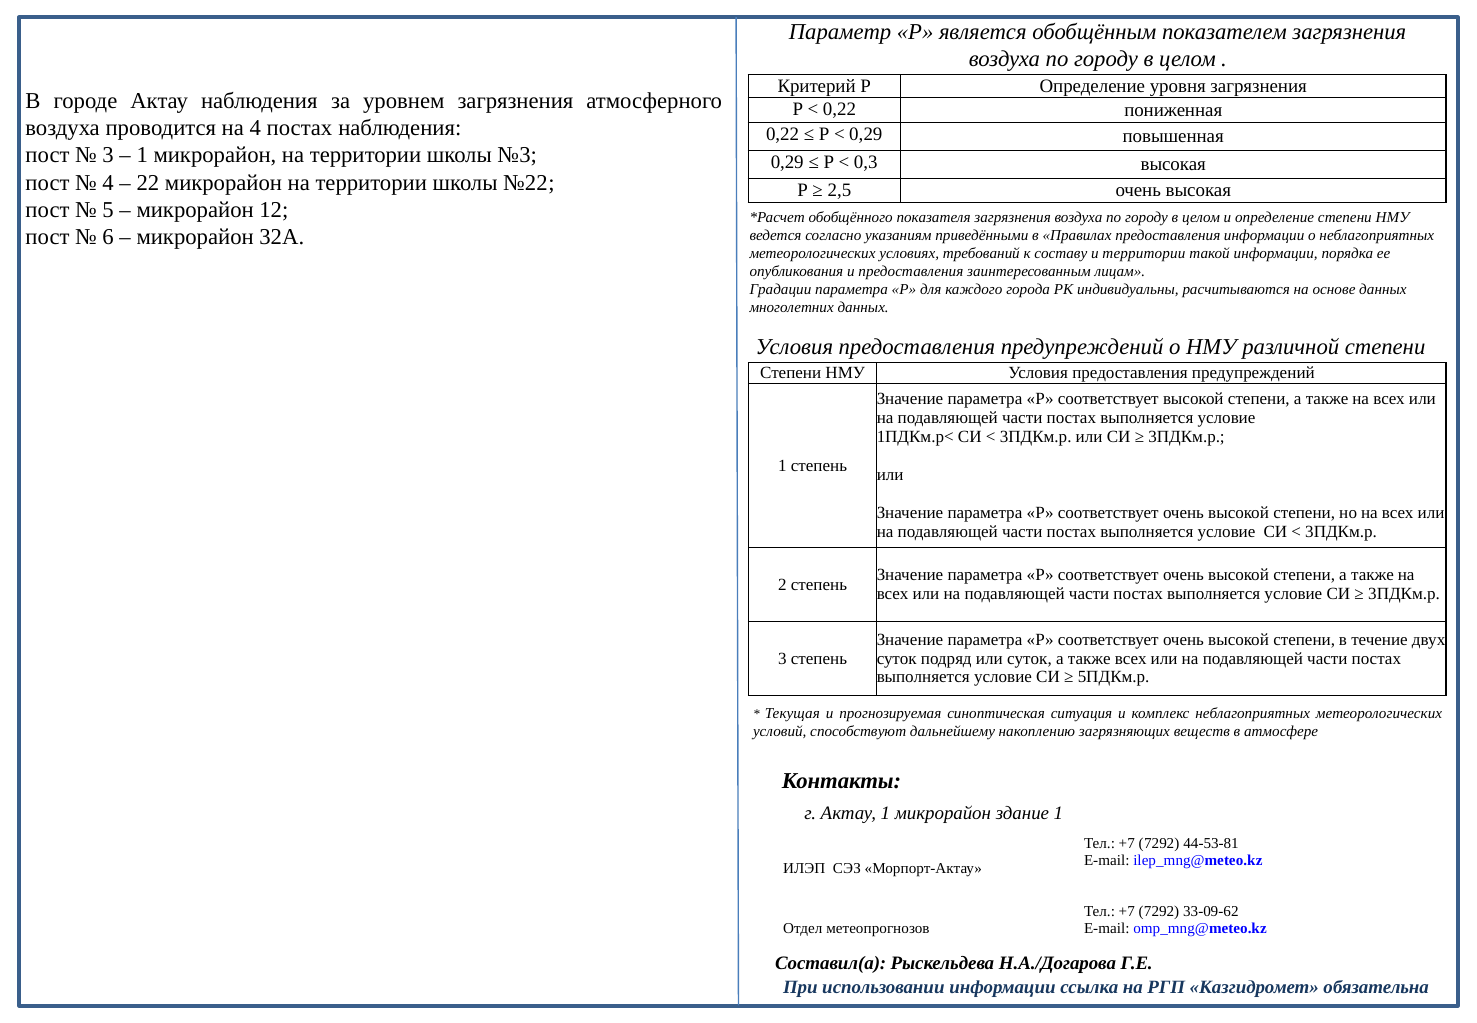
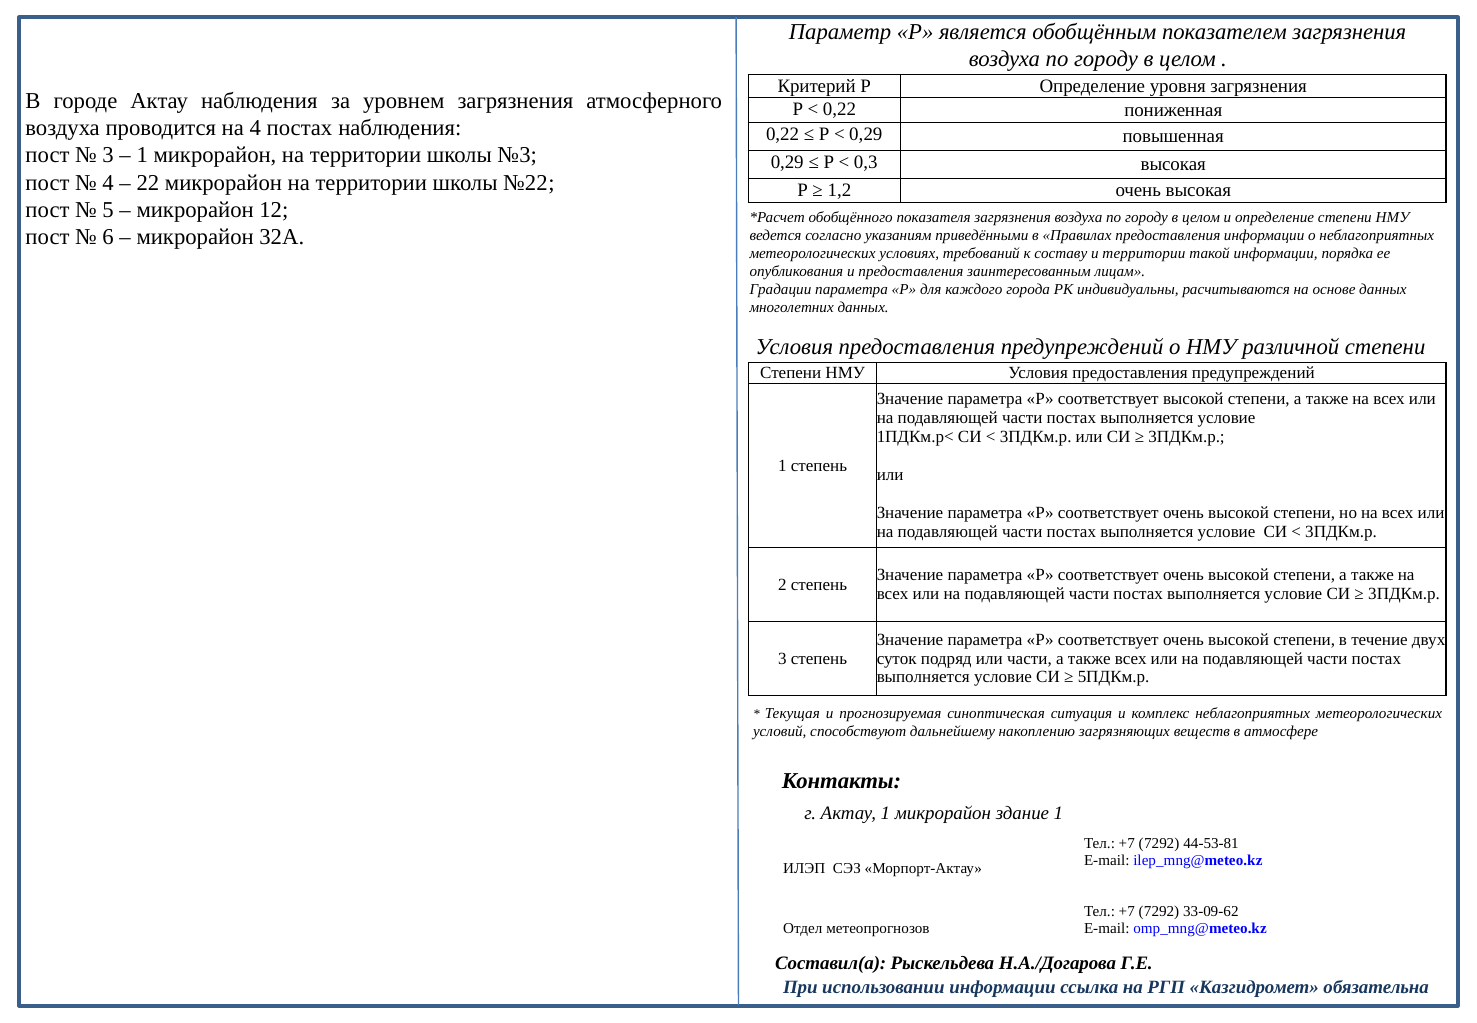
2,5: 2,5 -> 1,2
или суток: суток -> части
